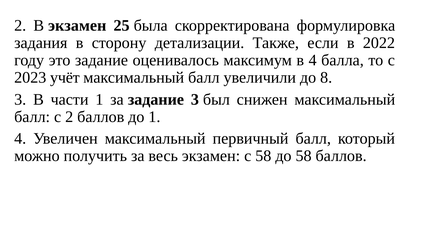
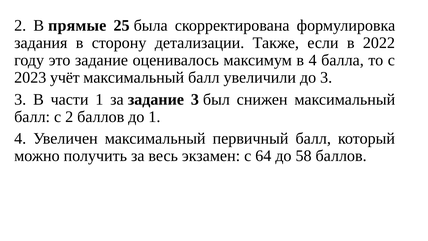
В экзамен: экзамен -> прямые
до 8: 8 -> 3
с 58: 58 -> 64
